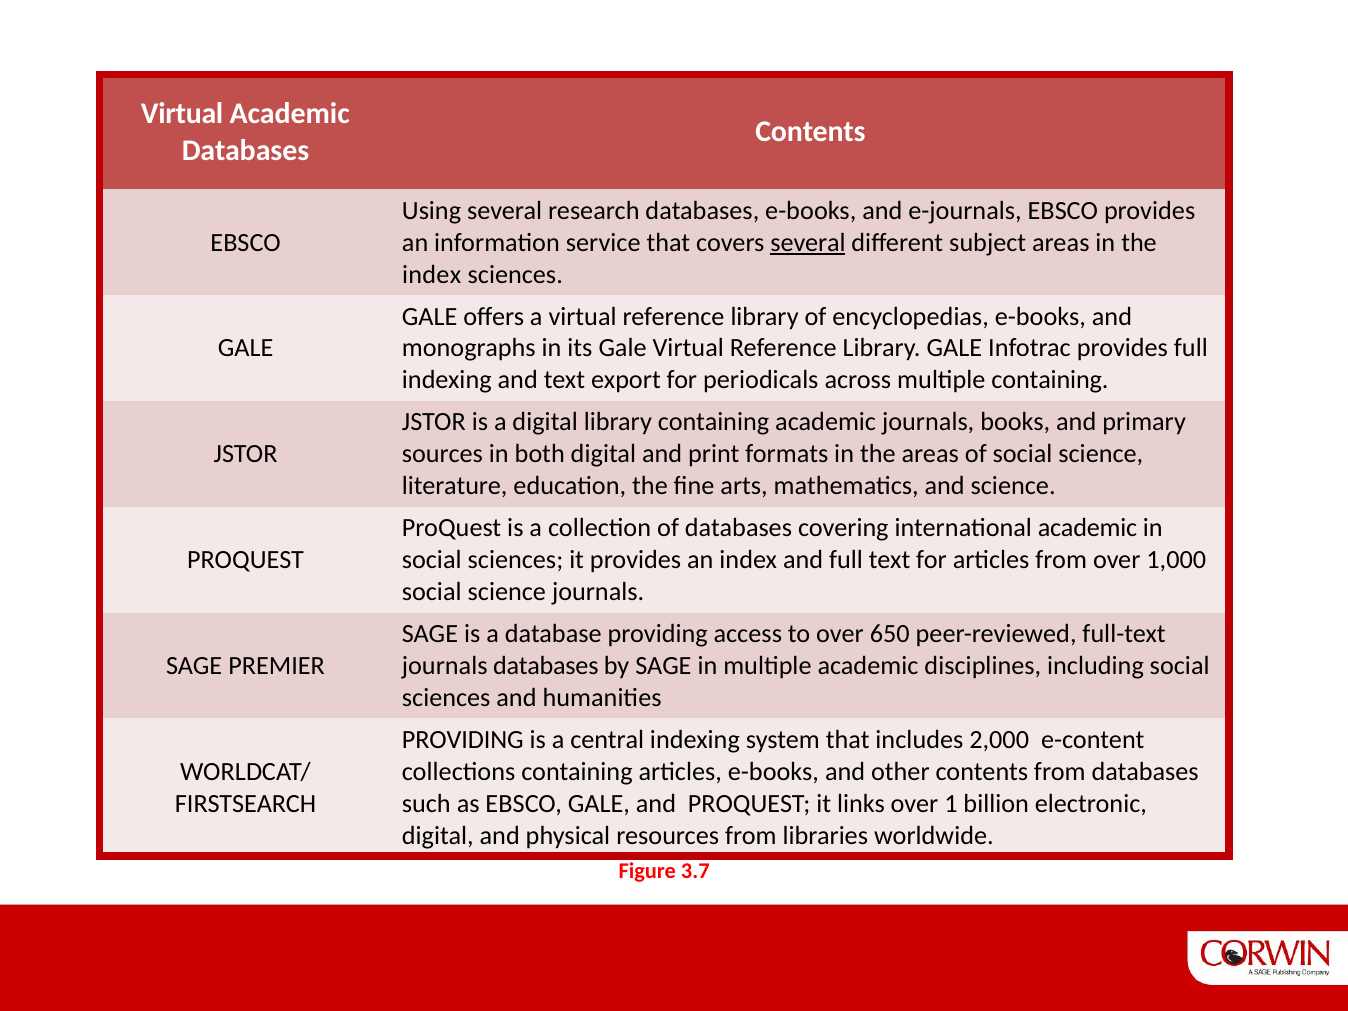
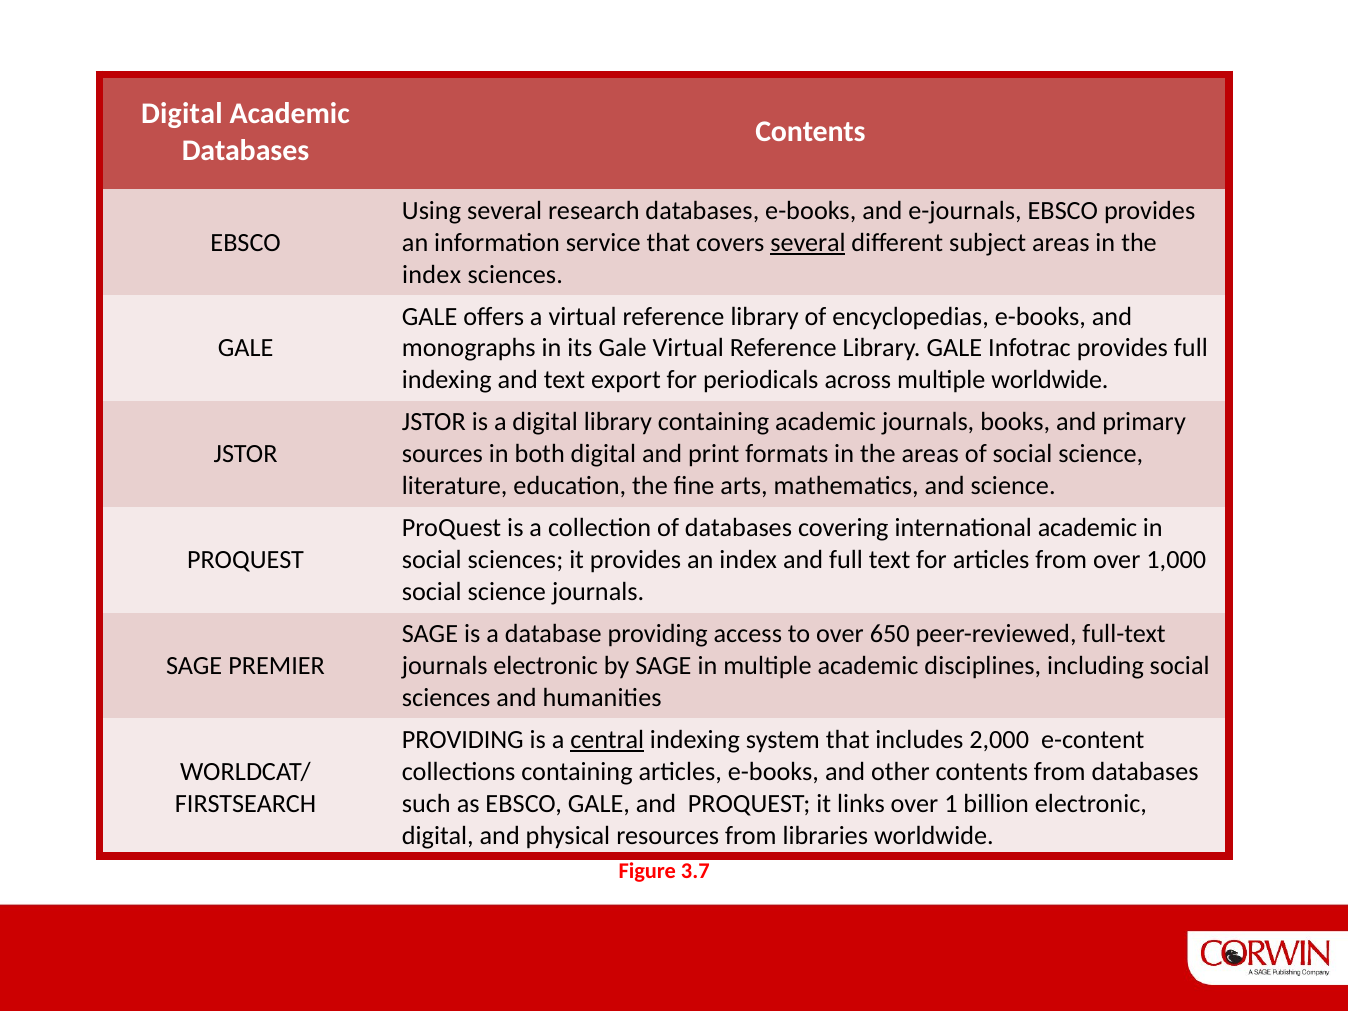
Virtual at (182, 114): Virtual -> Digital
multiple containing: containing -> worldwide
journals databases: databases -> electronic
central underline: none -> present
